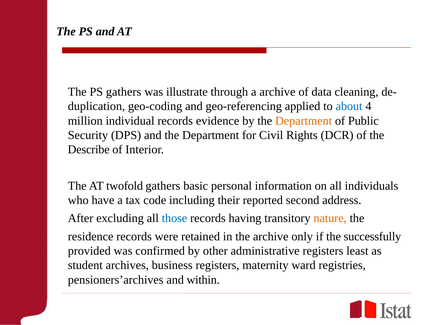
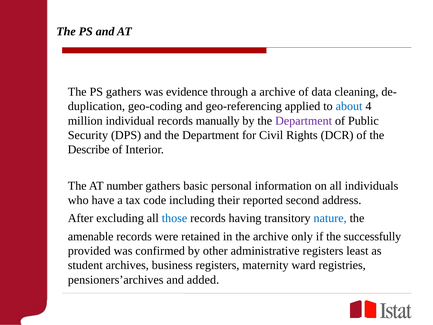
illustrate: illustrate -> evidence
evidence: evidence -> manually
Department at (304, 121) colour: orange -> purple
twofold: twofold -> number
nature colour: orange -> blue
residence: residence -> amenable
within: within -> added
